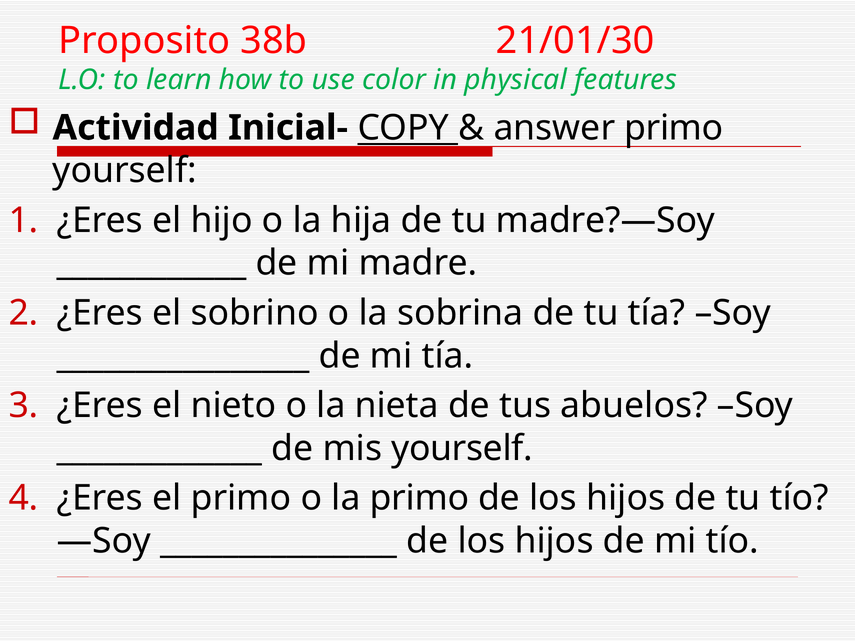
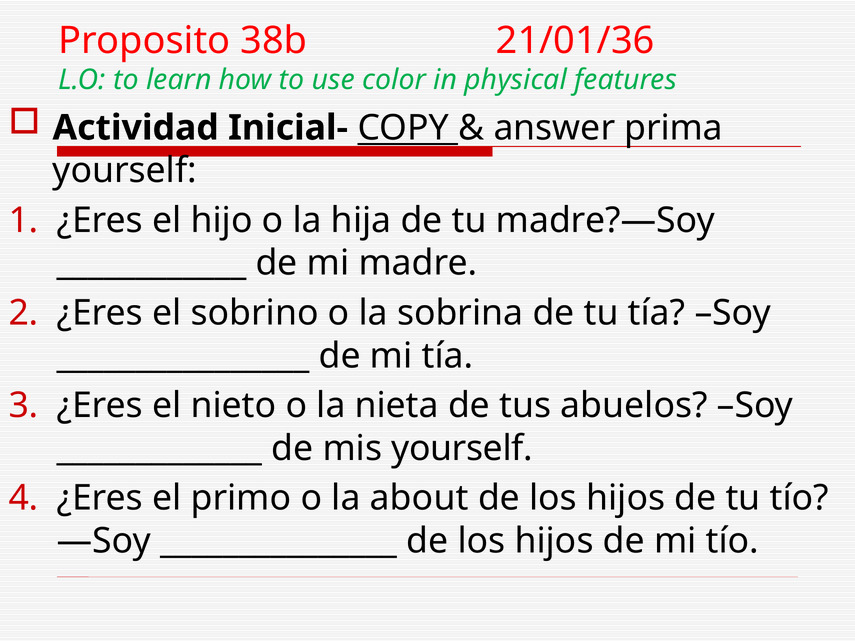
21/01/30: 21/01/30 -> 21/01/36
answer primo: primo -> prima
la primo: primo -> about
